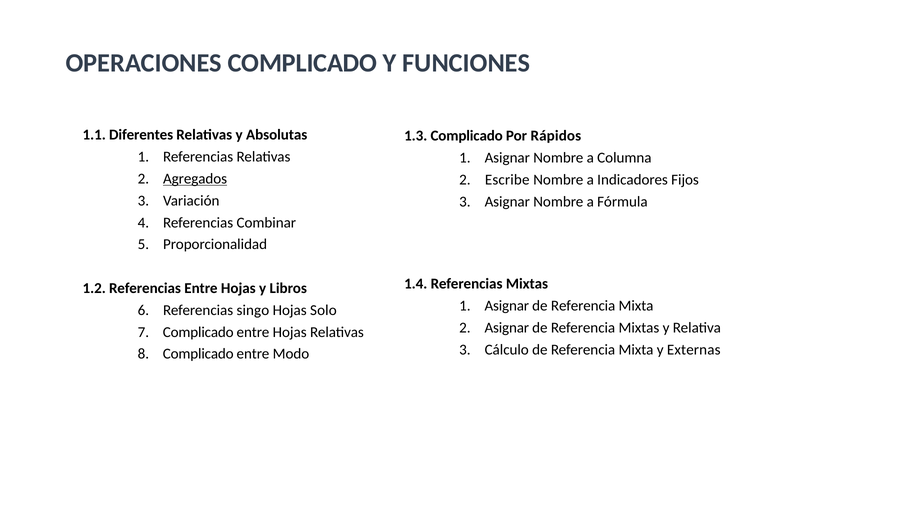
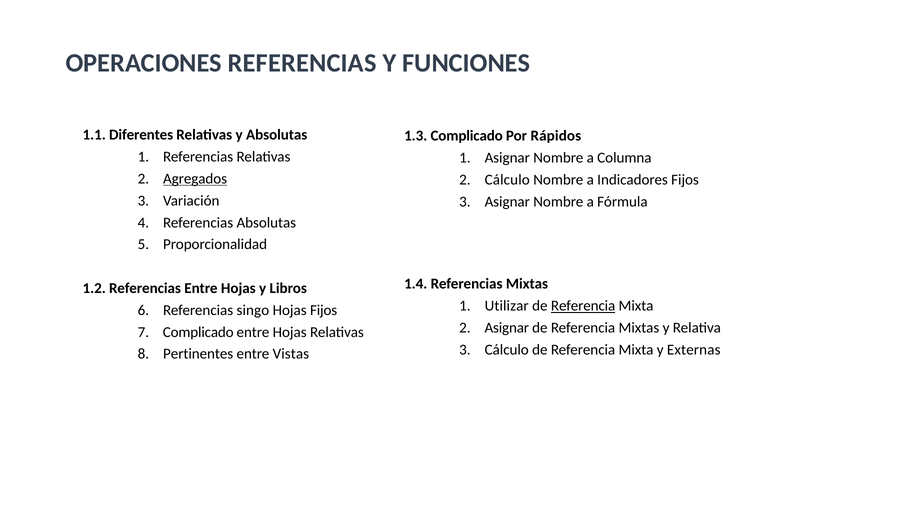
OPERACIONES COMPLICADO: COMPLICADO -> REFERENCIAS
Escribe at (507, 180): Escribe -> Cálculo
Referencias Combinar: Combinar -> Absolutas
Asignar at (507, 306): Asignar -> Utilizar
Referencia at (583, 306) underline: none -> present
Hojas Solo: Solo -> Fijos
Complicado at (198, 354): Complicado -> Pertinentes
Modo: Modo -> Vistas
